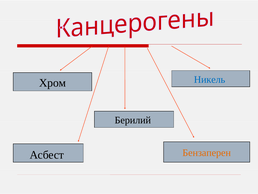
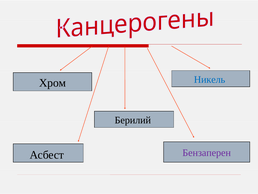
Бензаперен colour: orange -> purple
